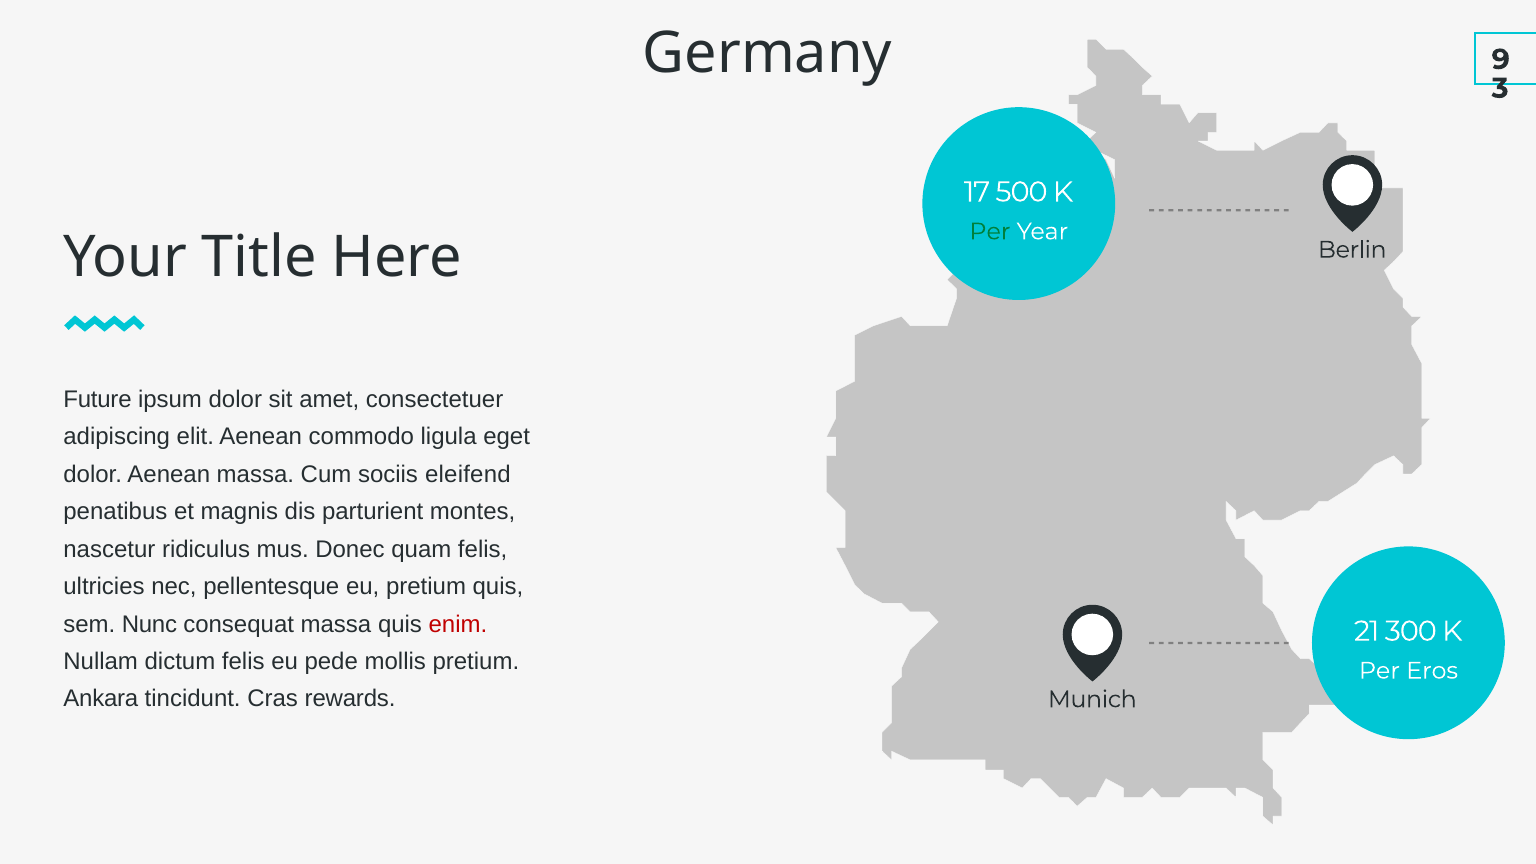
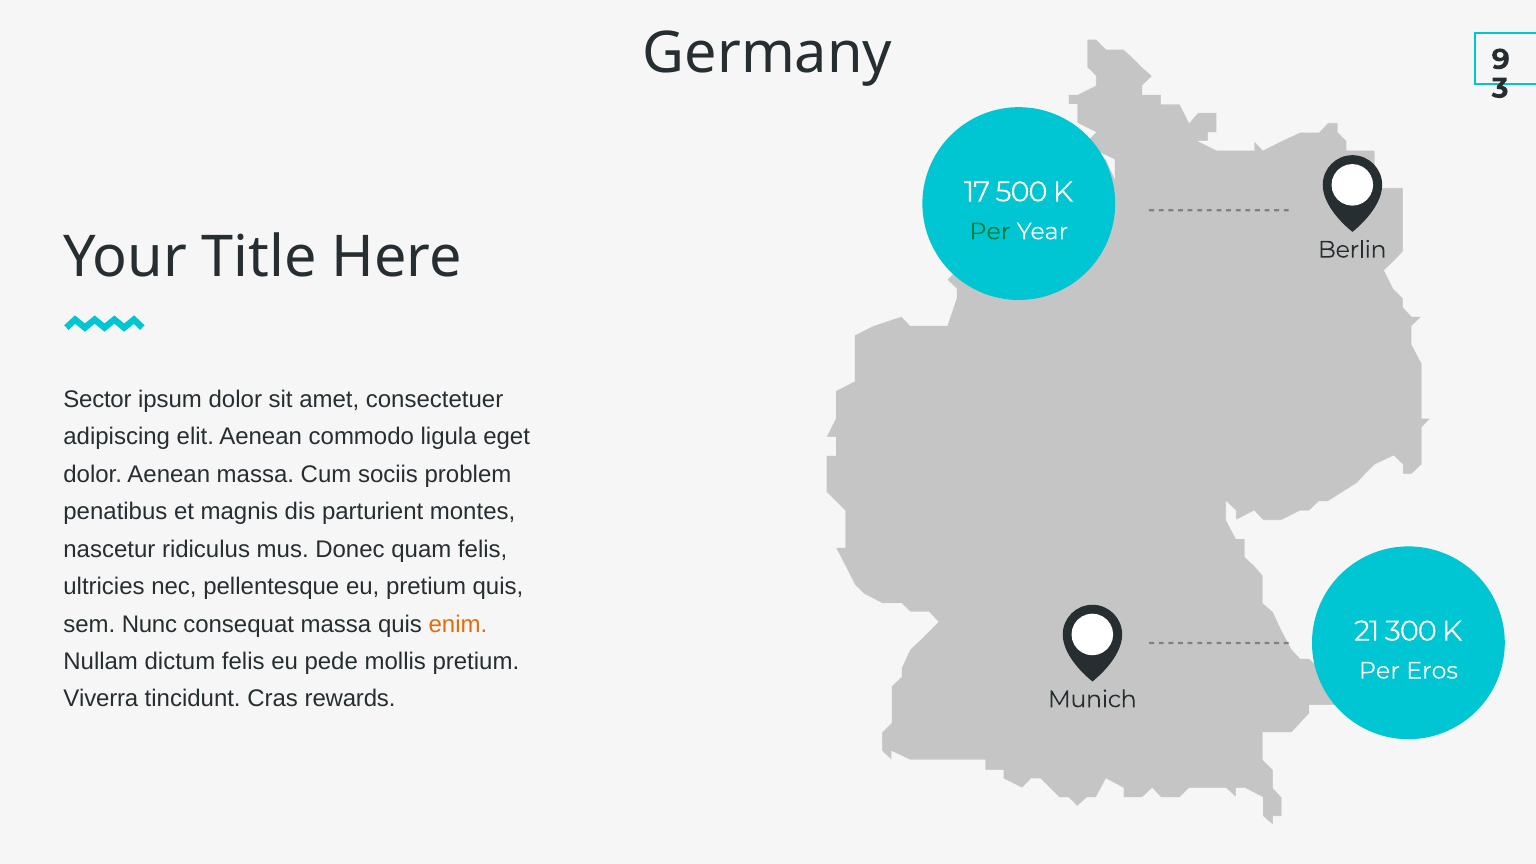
Future: Future -> Sector
eleifend: eleifend -> problem
enim colour: red -> orange
Ankara: Ankara -> Viverra
